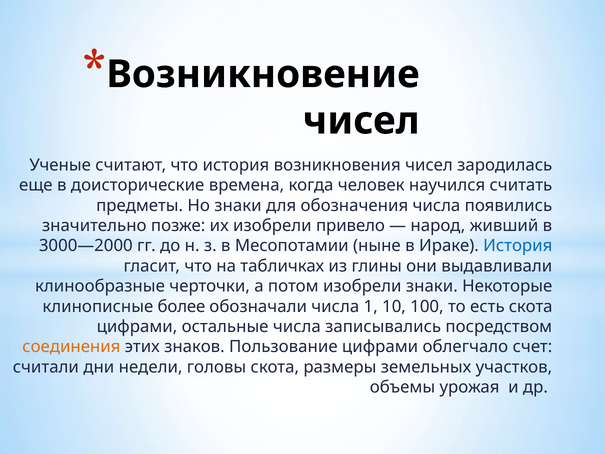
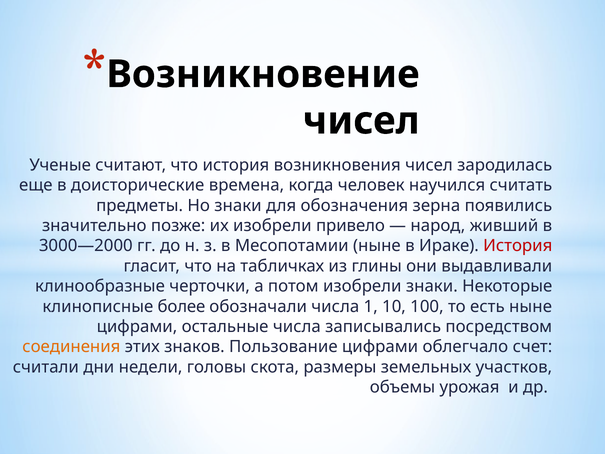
обозначения числа: числа -> зерна
История at (518, 246) colour: blue -> red
есть скота: скота -> ныне
